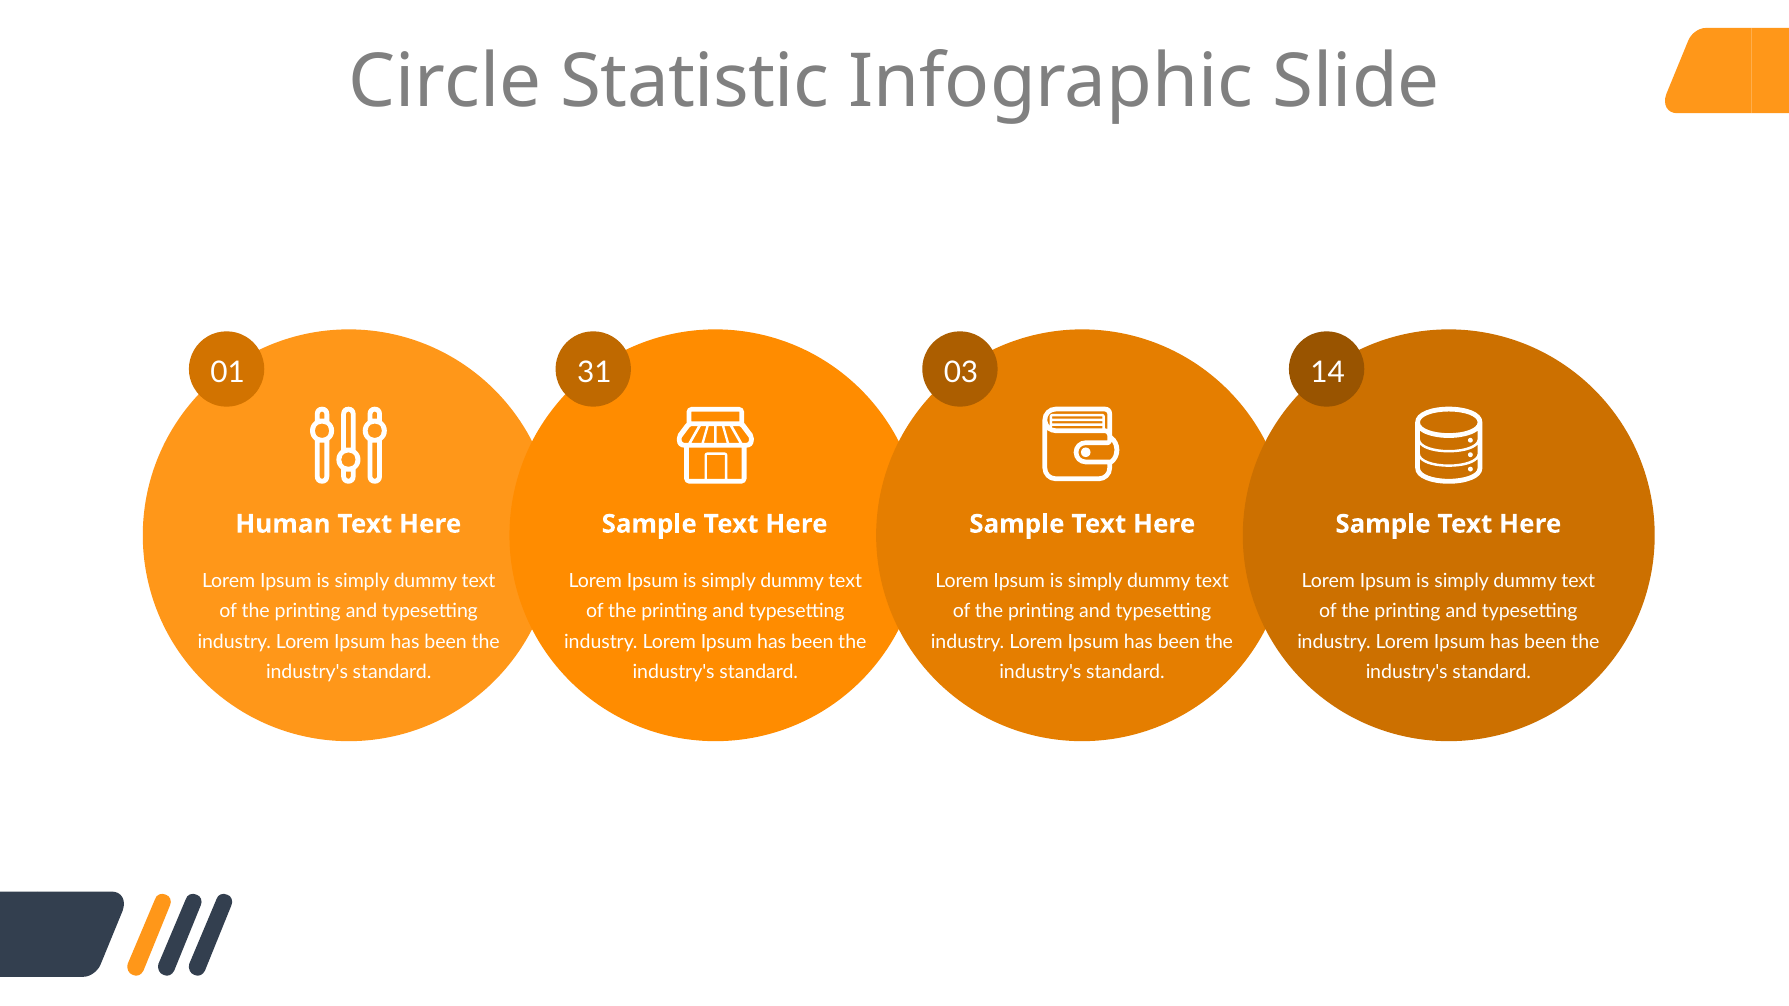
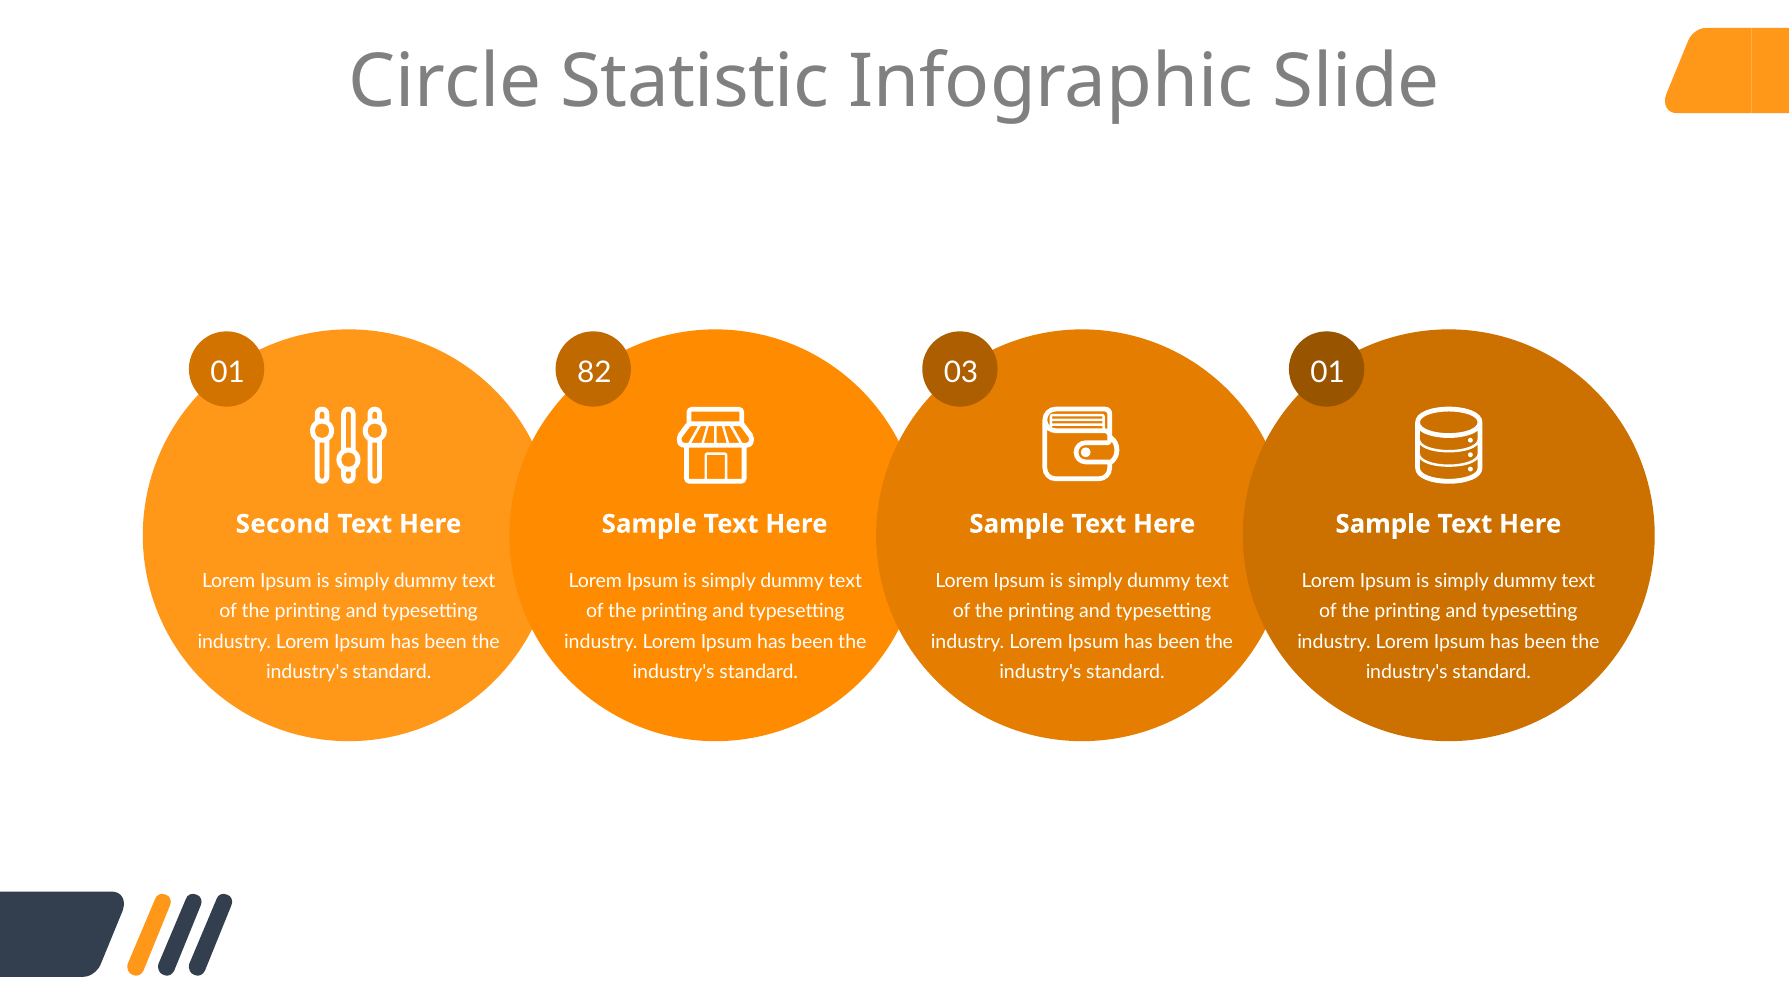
31: 31 -> 82
03 14: 14 -> 01
Human: Human -> Second
